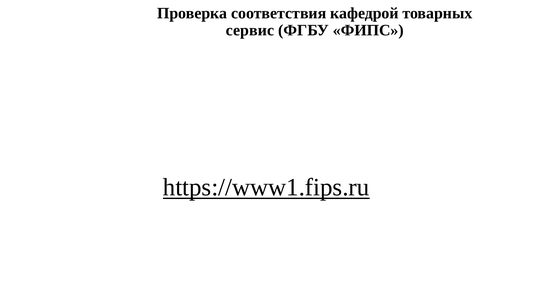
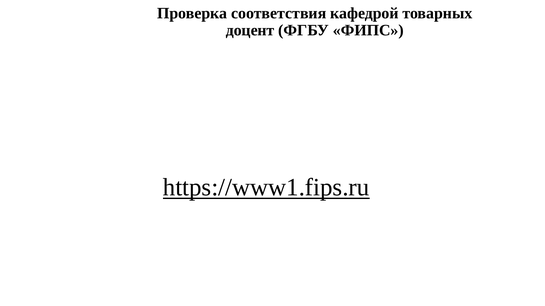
сервис: сервис -> доцент
